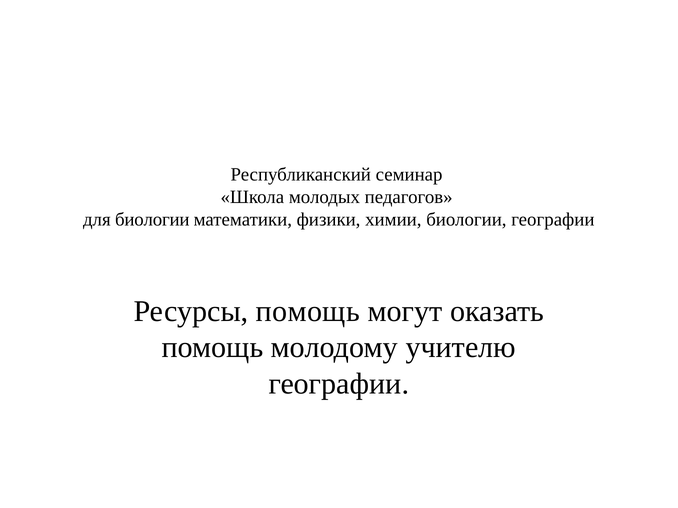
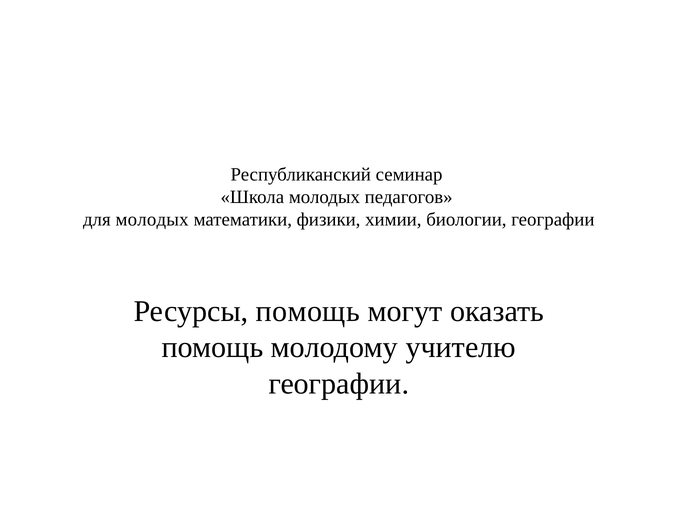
для биологии: биологии -> молодых
